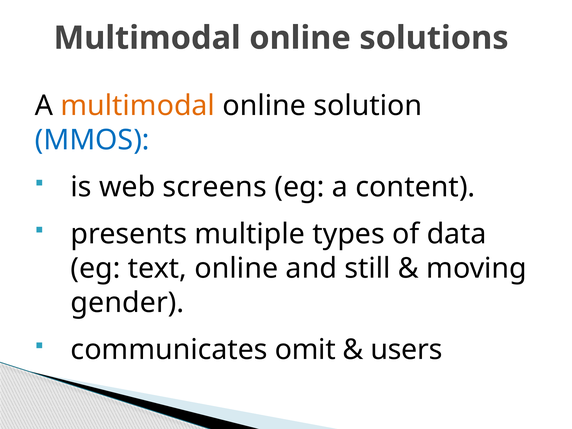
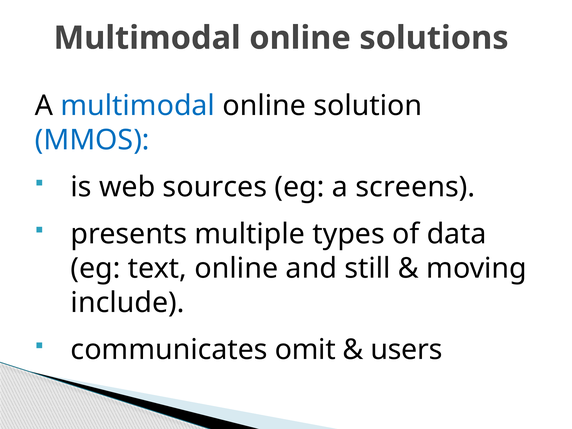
multimodal at (138, 106) colour: orange -> blue
screens: screens -> sources
content: content -> screens
gender: gender -> include
